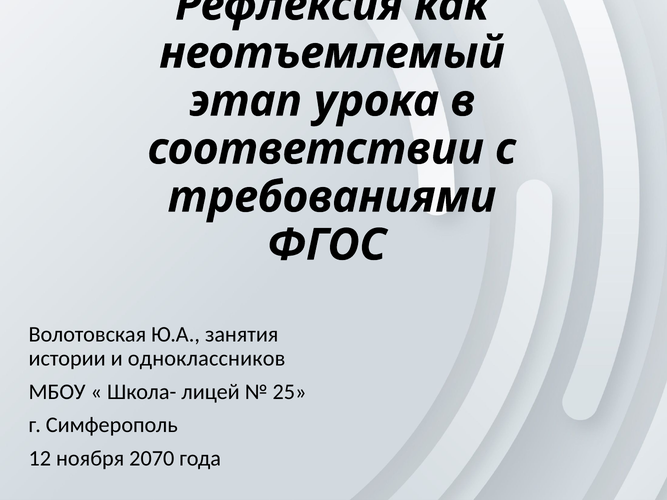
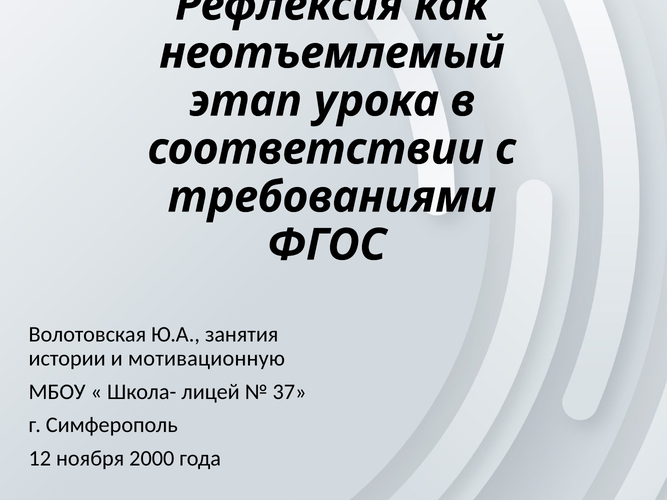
одноклассников: одноклассников -> мотивационную
25: 25 -> 37
2070: 2070 -> 2000
